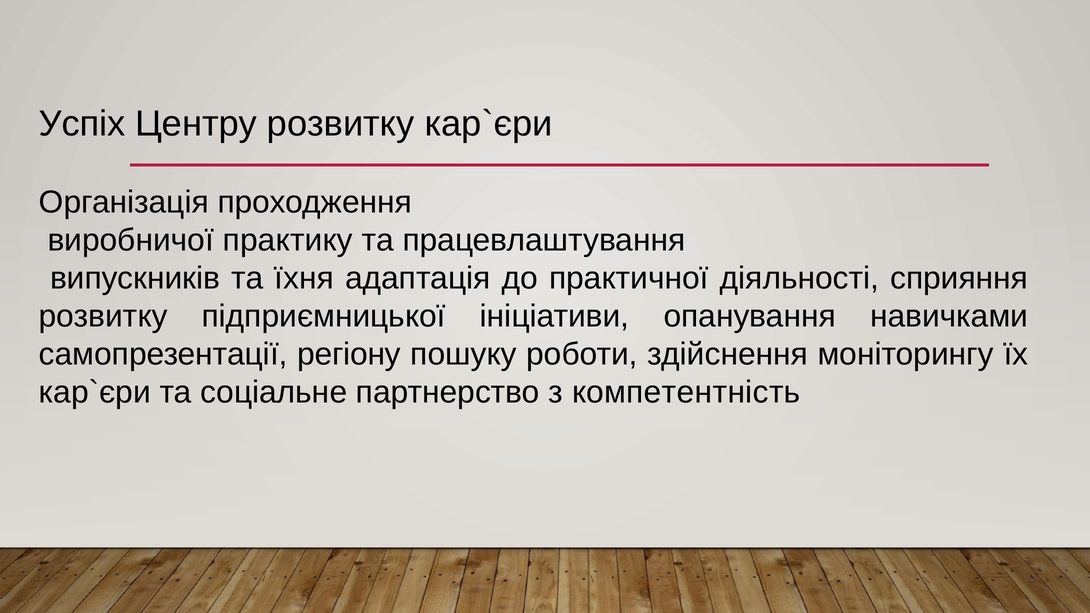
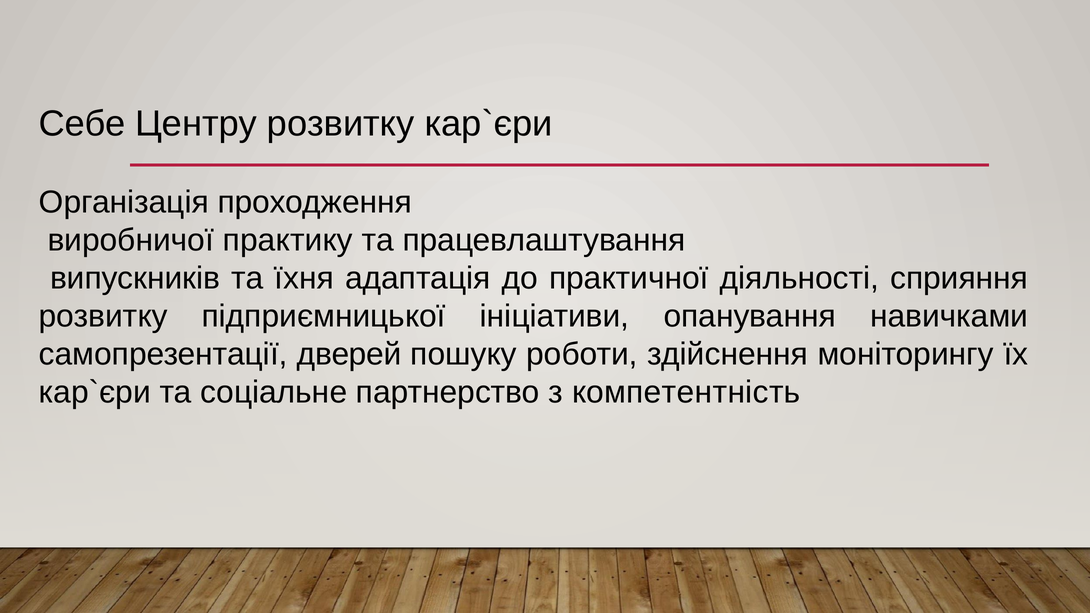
Успіх: Успіх -> Себе
регіону: регіону -> дверей
